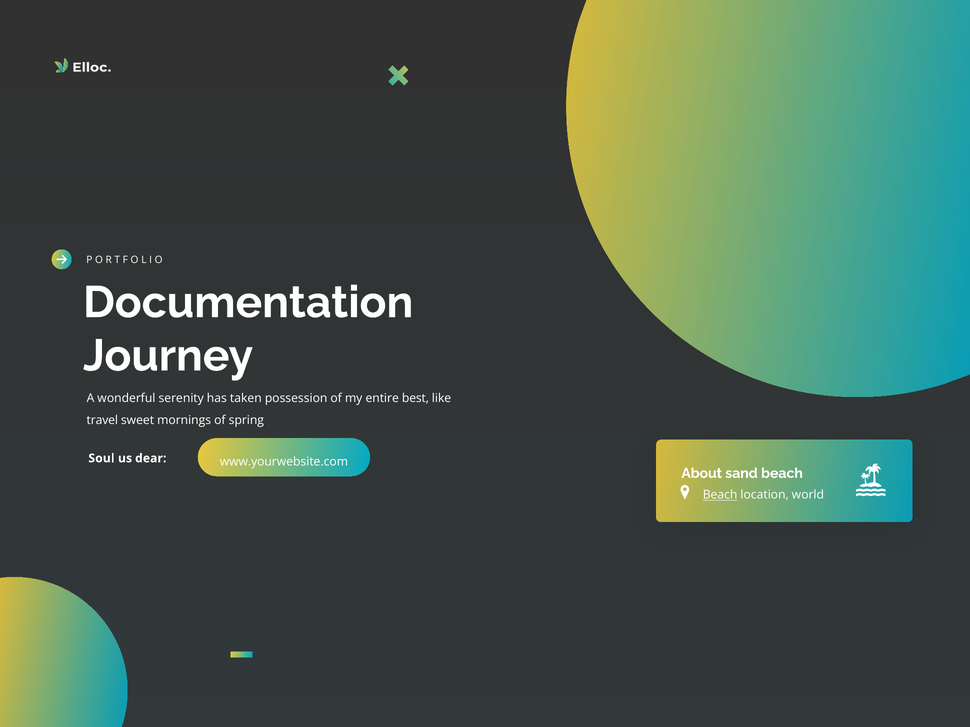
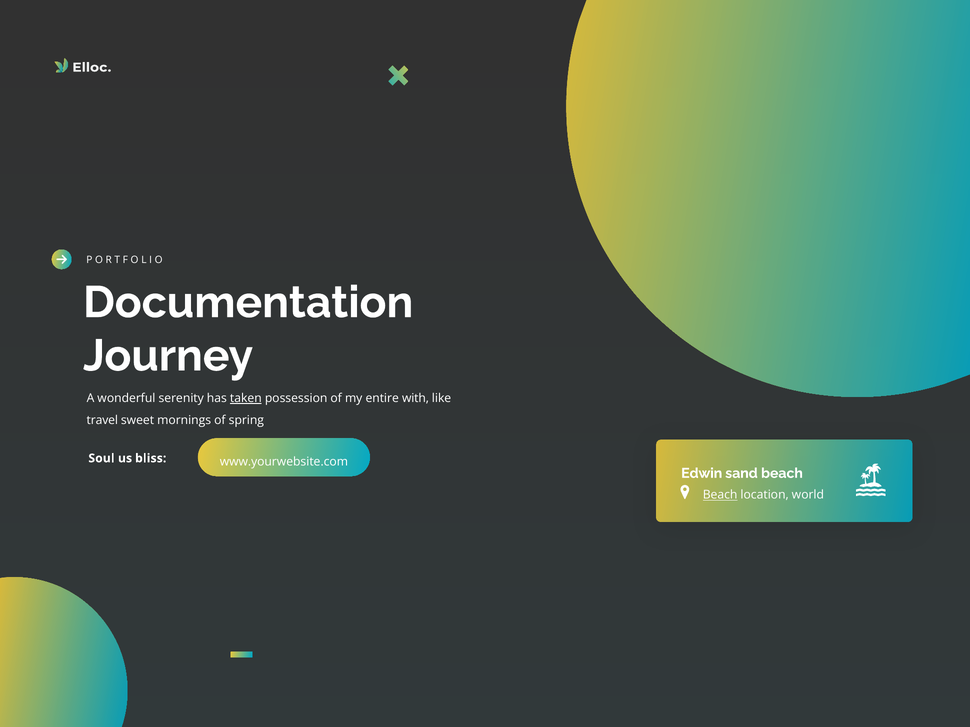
taken underline: none -> present
best: best -> with
dear: dear -> bliss
About: About -> Edwin
